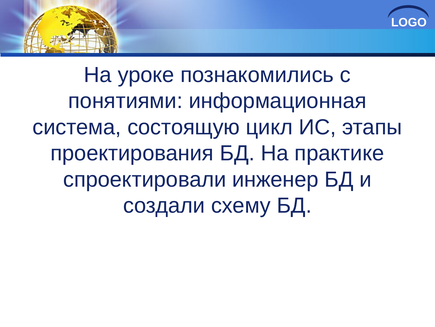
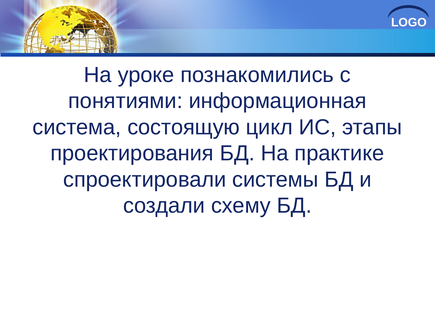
инженер: инженер -> системы
